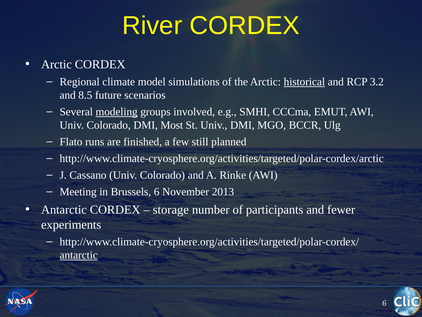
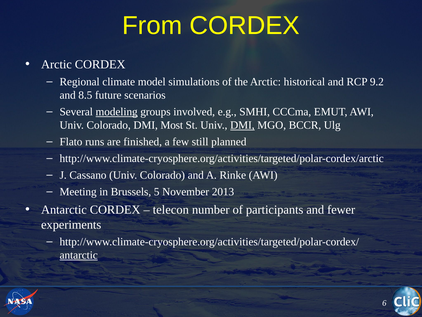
River: River -> From
historical underline: present -> none
3.2: 3.2 -> 9.2
DMI at (242, 125) underline: none -> present
Brussels 6: 6 -> 5
storage: storage -> telecon
